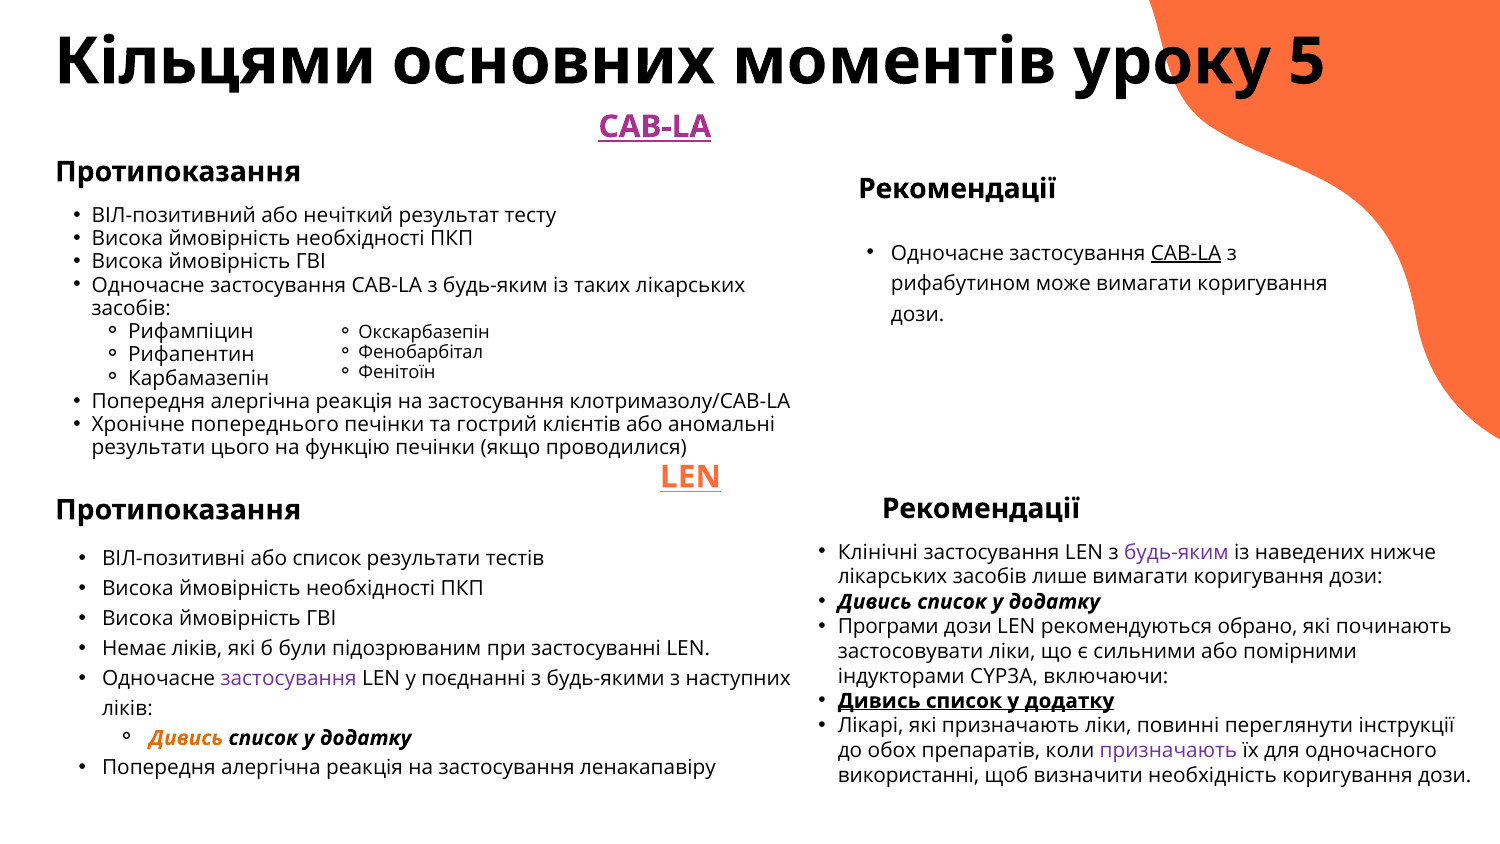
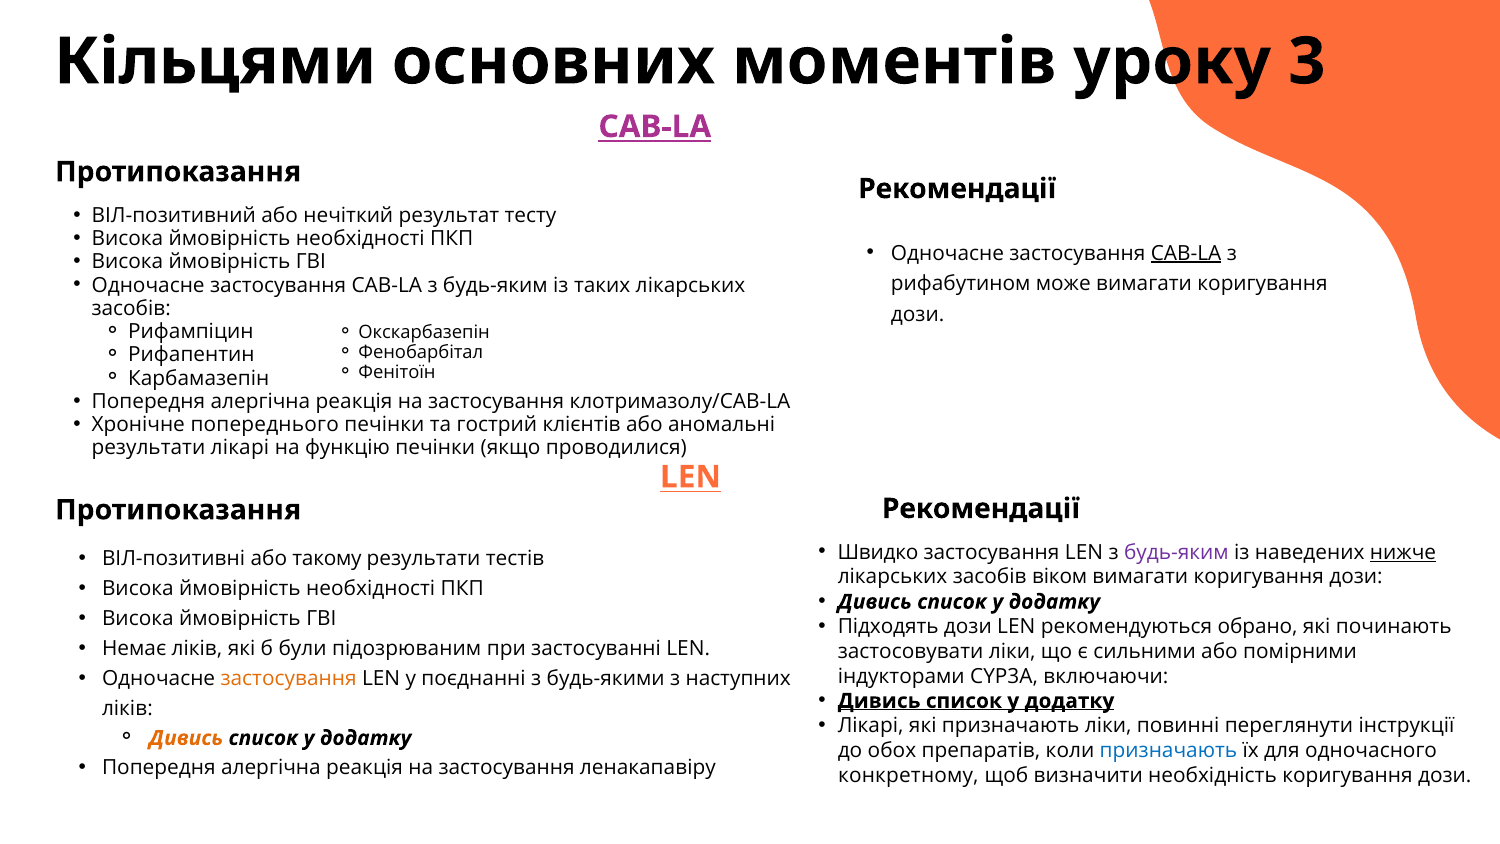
5: 5 -> 3
результати цього: цього -> лікарі
Клінічні: Клінічні -> Швидко
нижче underline: none -> present
або список: список -> такому
лише: лише -> віком
Програми: Програми -> Підходять
застосування at (289, 678) colour: purple -> orange
призначають at (1168, 750) colour: purple -> blue
використанні: використанні -> конкретному
